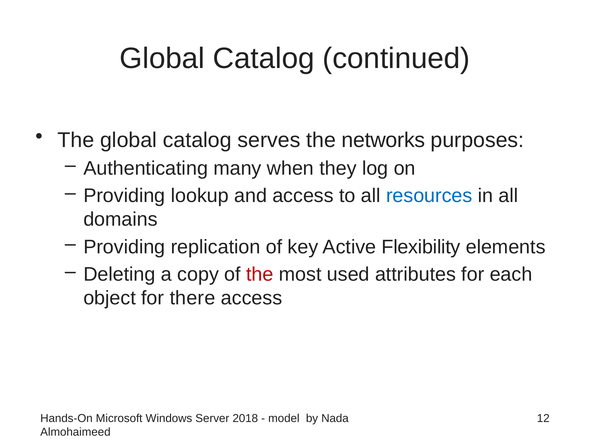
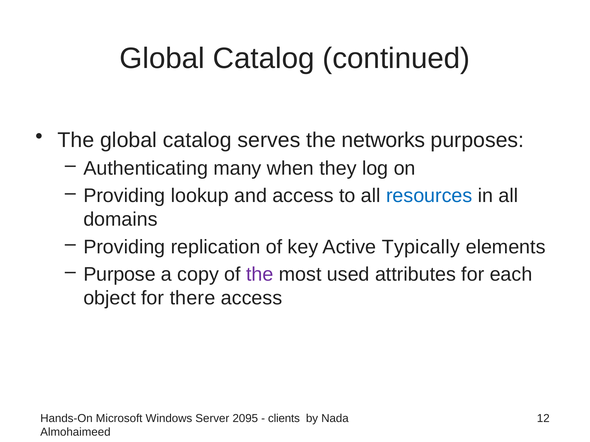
Flexibility: Flexibility -> Typically
Deleting: Deleting -> Purpose
the at (260, 275) colour: red -> purple
2018: 2018 -> 2095
model: model -> clients
